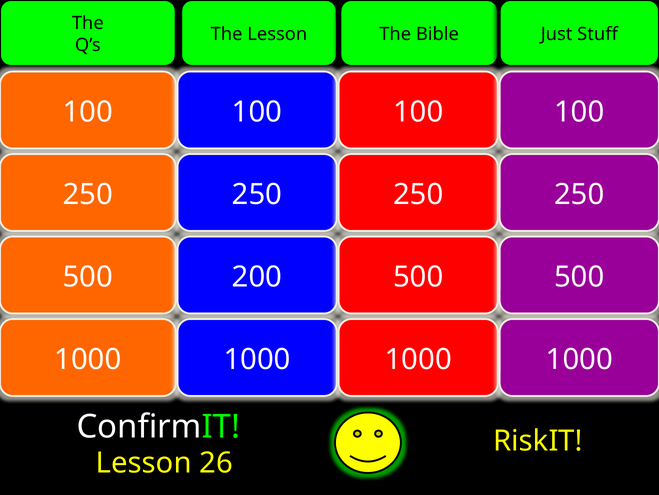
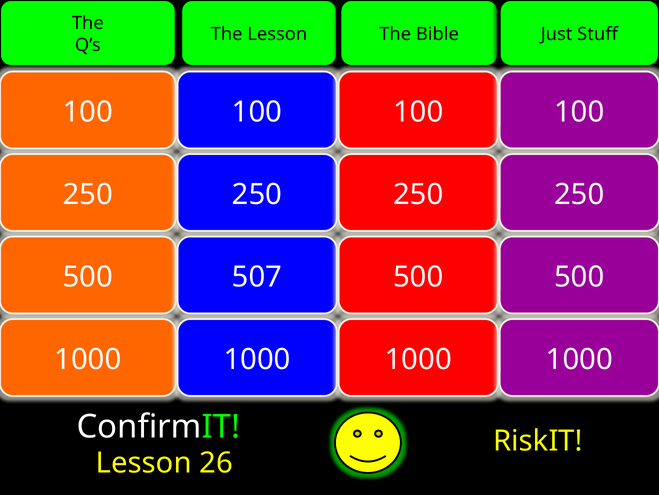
200: 200 -> 507
